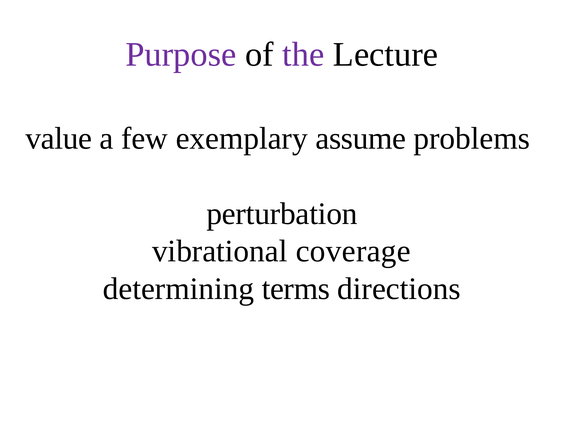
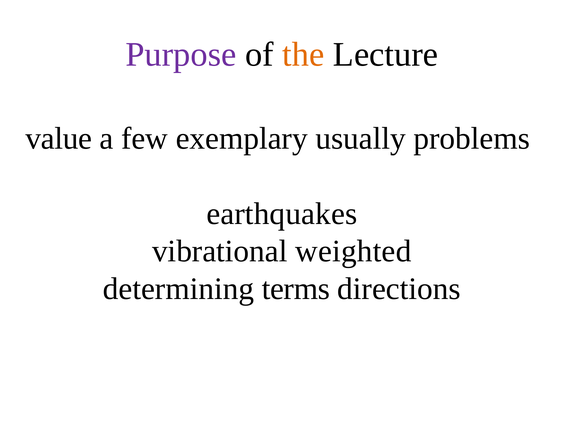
the colour: purple -> orange
assume: assume -> usually
perturbation: perturbation -> earthquakes
coverage: coverage -> weighted
